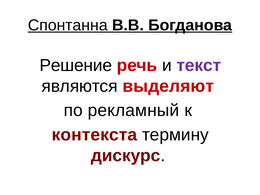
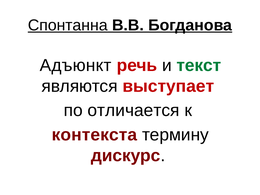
Решение: Решение -> Адъюнкт
текст colour: purple -> green
выделяют: выделяют -> выступает
рекламный: рекламный -> отличается
